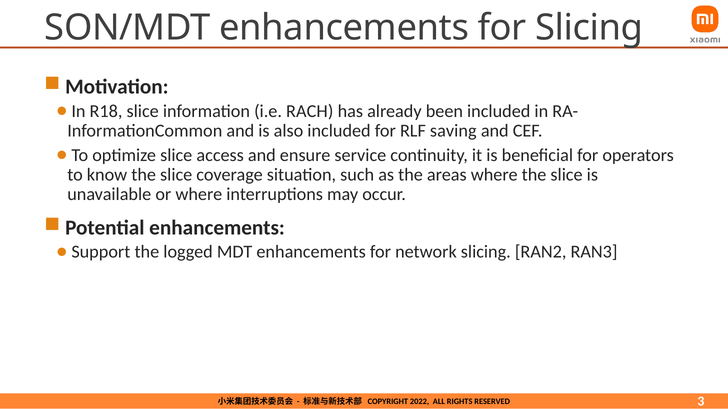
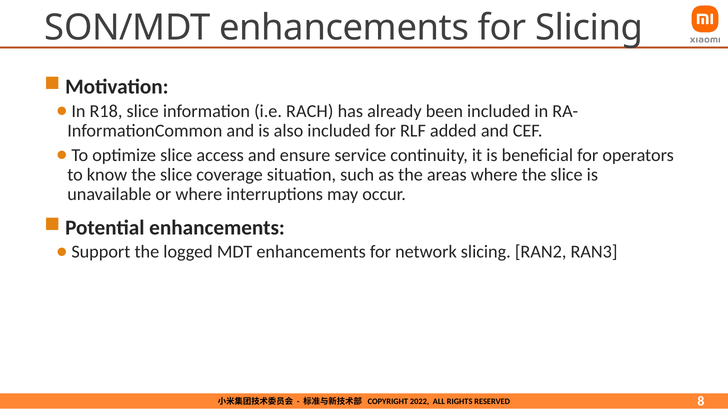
saving: saving -> added
3: 3 -> 8
